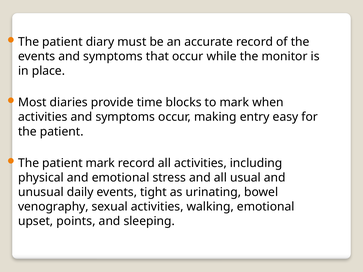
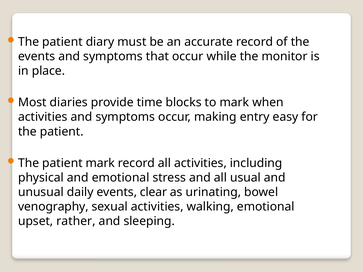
tight: tight -> clear
points: points -> rather
